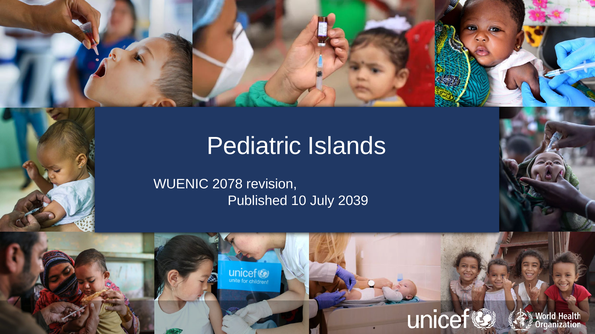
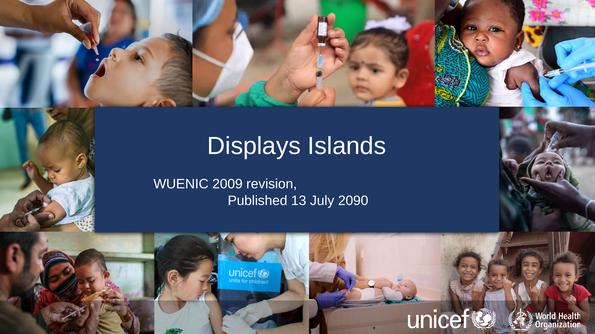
Pediatric: Pediatric -> Displays
2078: 2078 -> 2009
10: 10 -> 13
2039: 2039 -> 2090
